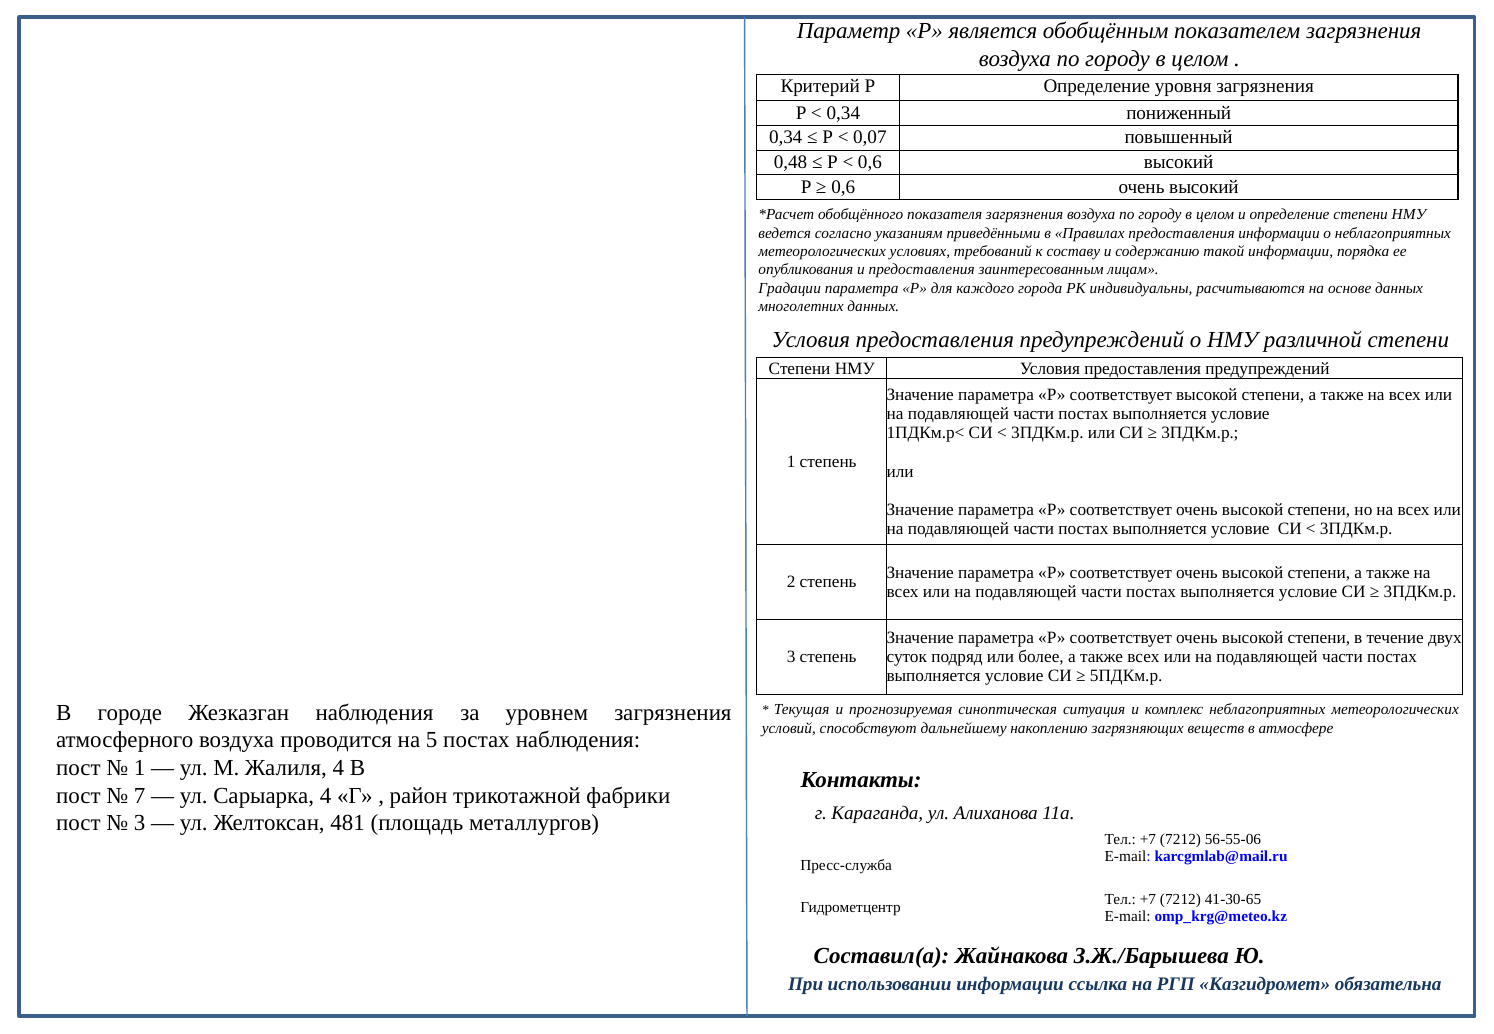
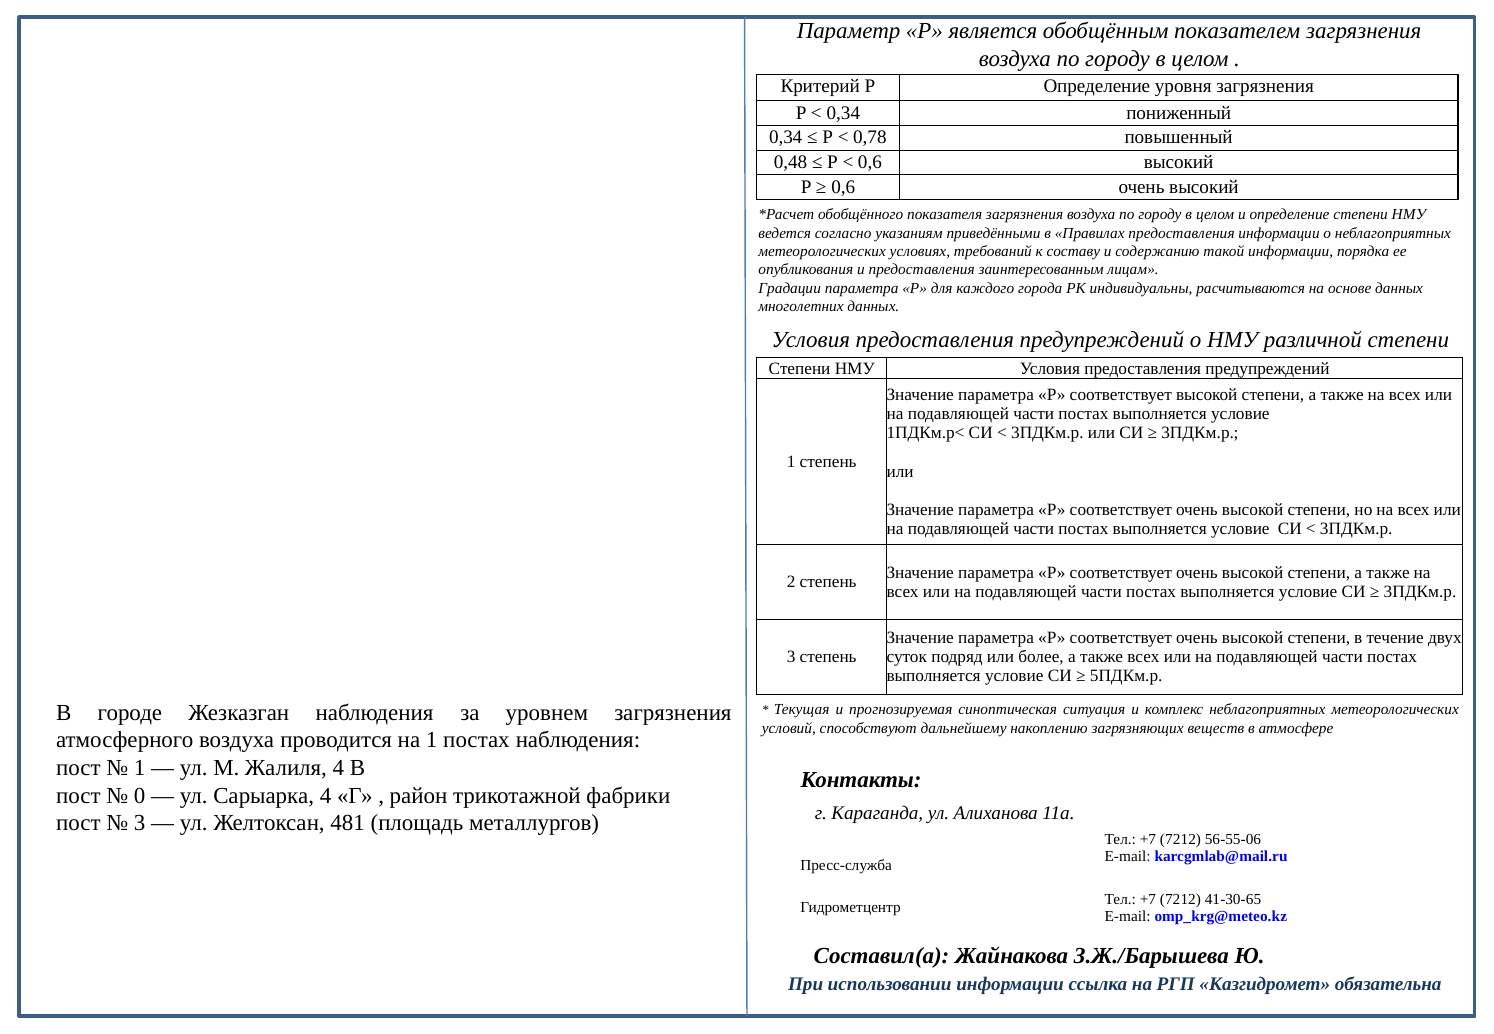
0,07: 0,07 -> 0,78
на 5: 5 -> 1
7: 7 -> 0
